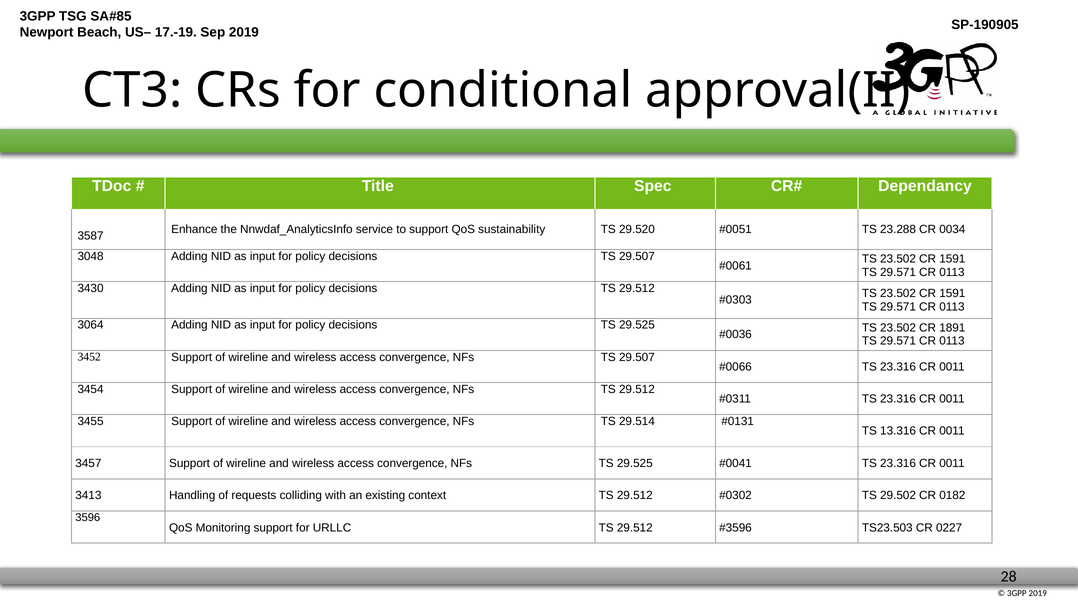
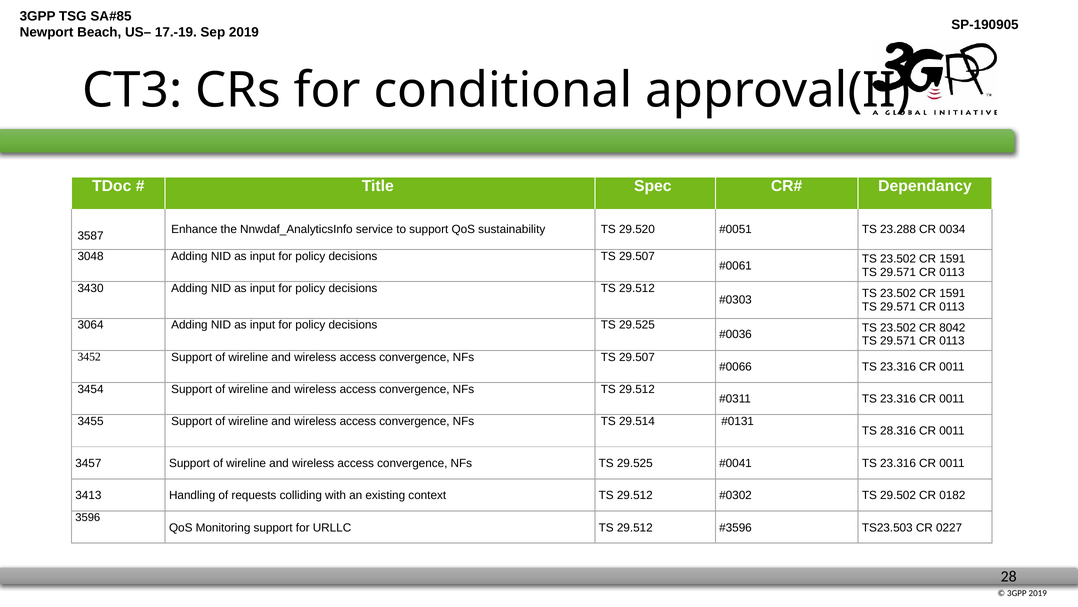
1891: 1891 -> 8042
13.316: 13.316 -> 28.316
